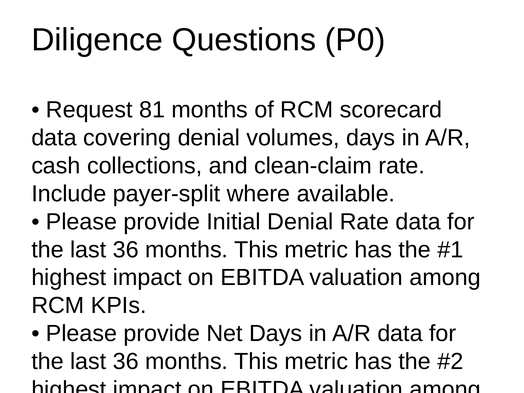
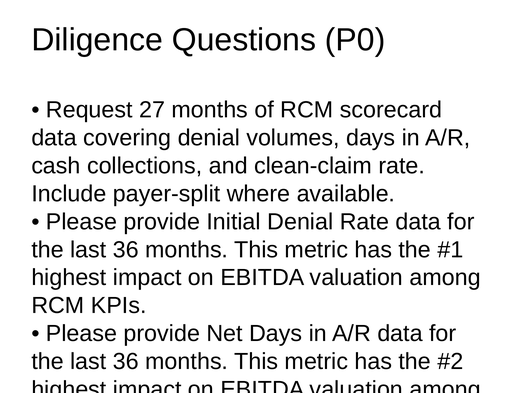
81: 81 -> 27
